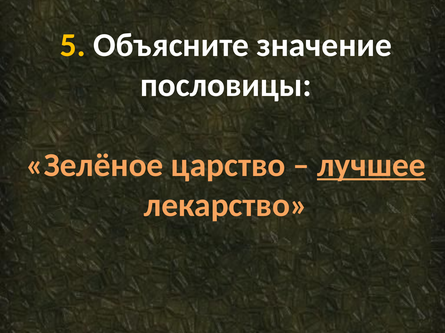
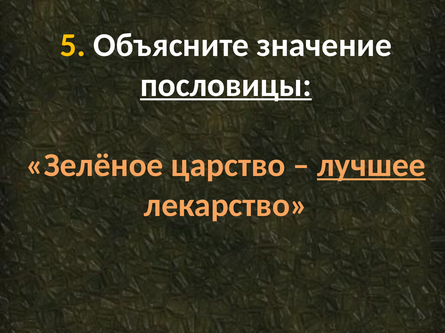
пословицы underline: none -> present
